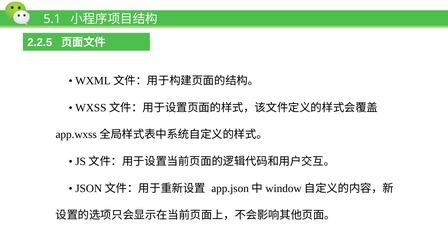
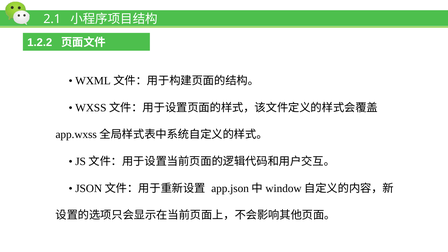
5.1: 5.1 -> 2.1
2.2.5: 2.2.5 -> 1.2.2
